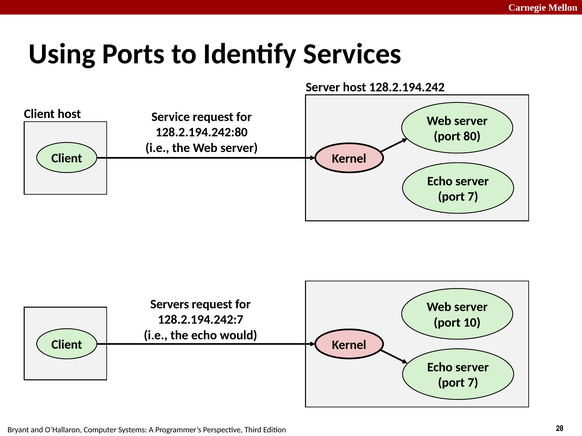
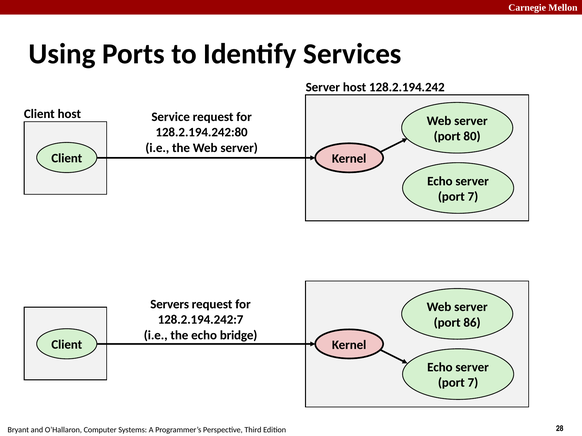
10: 10 -> 86
would: would -> bridge
